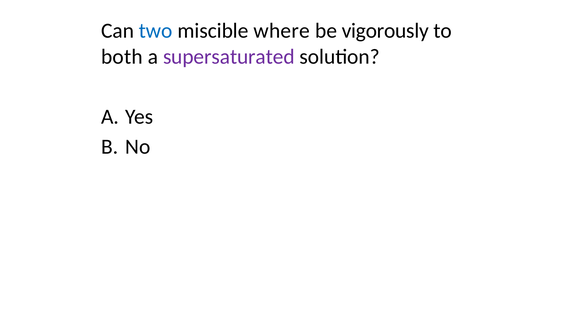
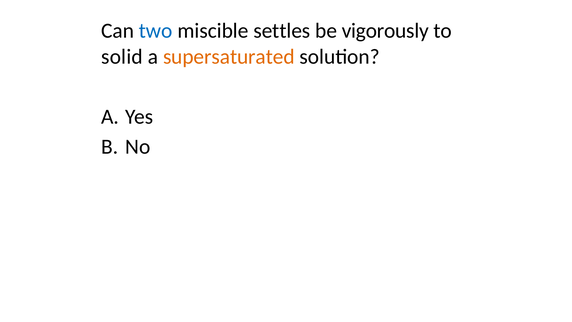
where: where -> settles
both: both -> solid
supersaturated colour: purple -> orange
